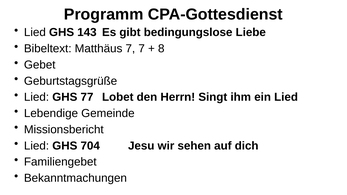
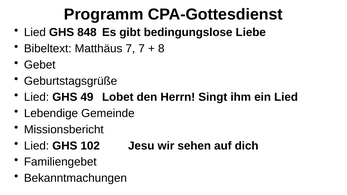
143: 143 -> 848
77: 77 -> 49
704: 704 -> 102
